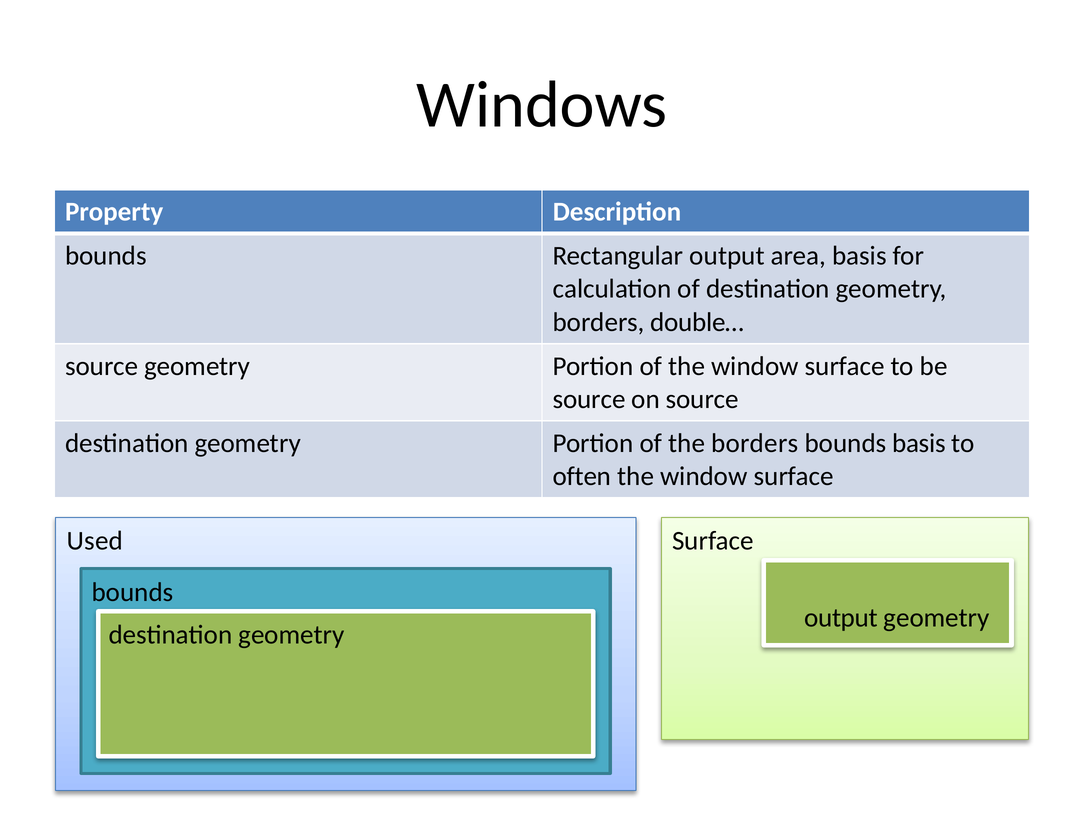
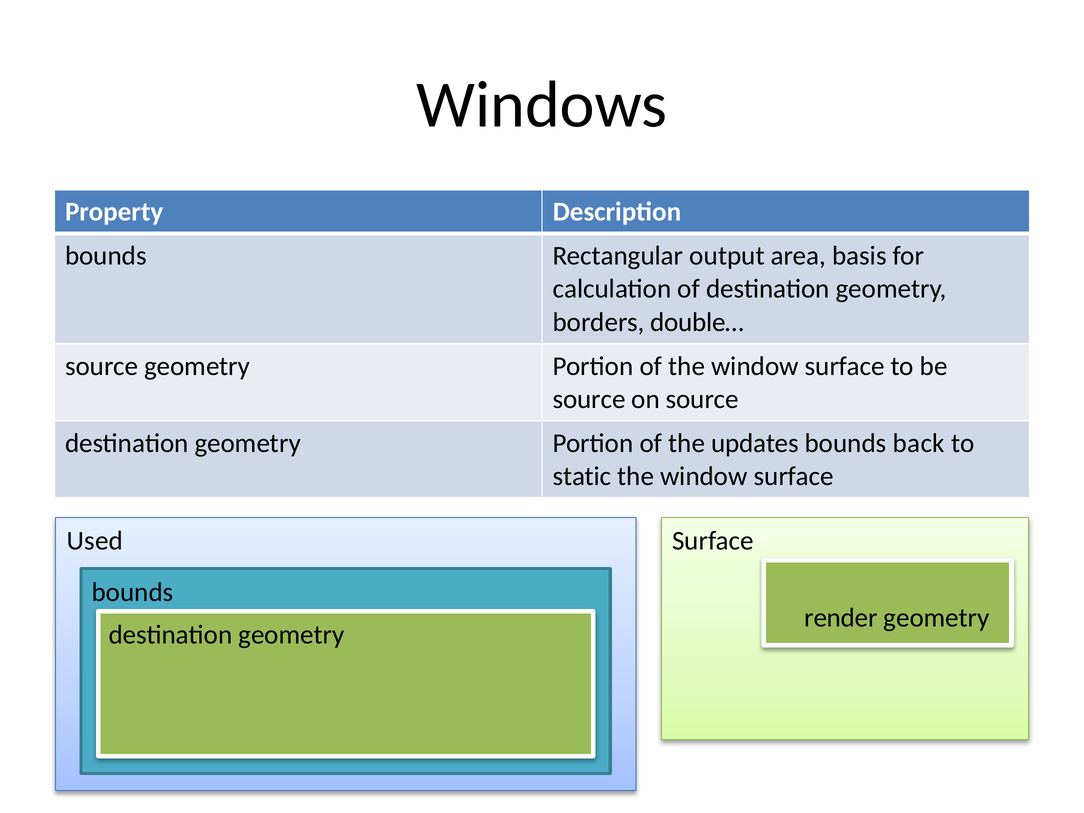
the borders: borders -> updates
bounds basis: basis -> back
often: often -> static
output at (841, 618): output -> render
